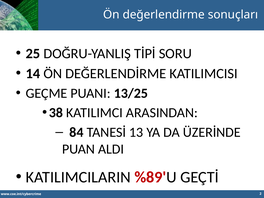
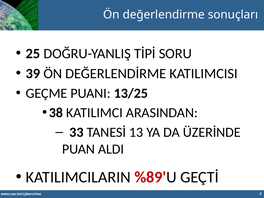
14: 14 -> 39
84: 84 -> 33
